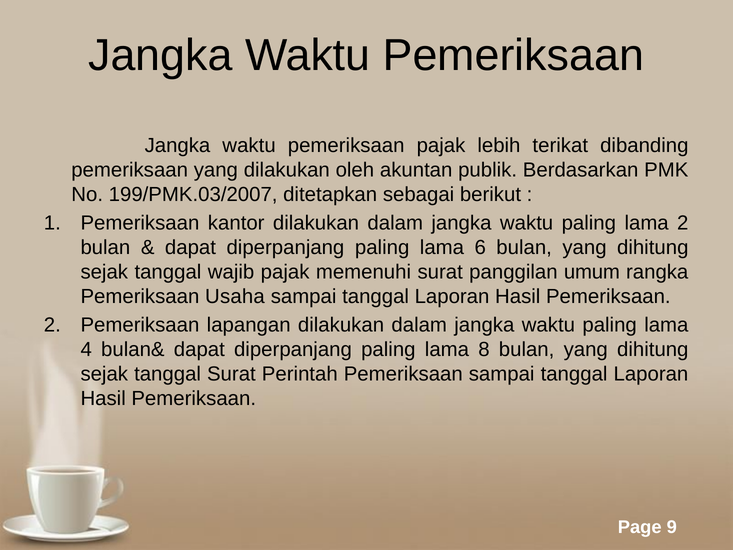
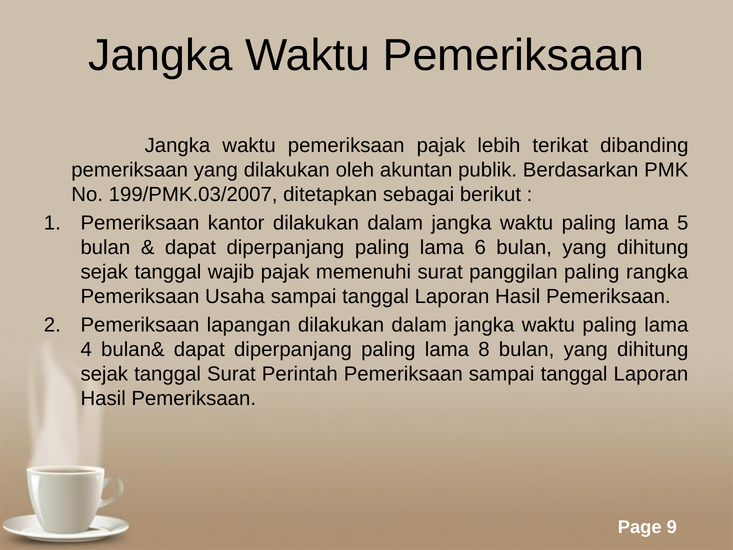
lama 2: 2 -> 5
panggilan umum: umum -> paling
